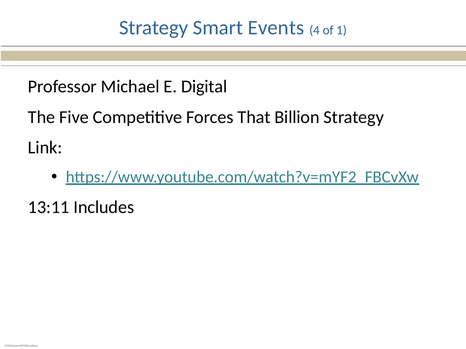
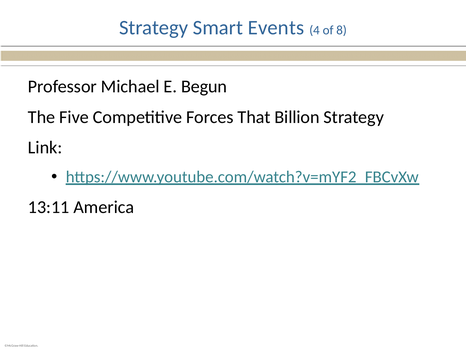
1: 1 -> 8
Digital: Digital -> Begun
Includes: Includes -> America
